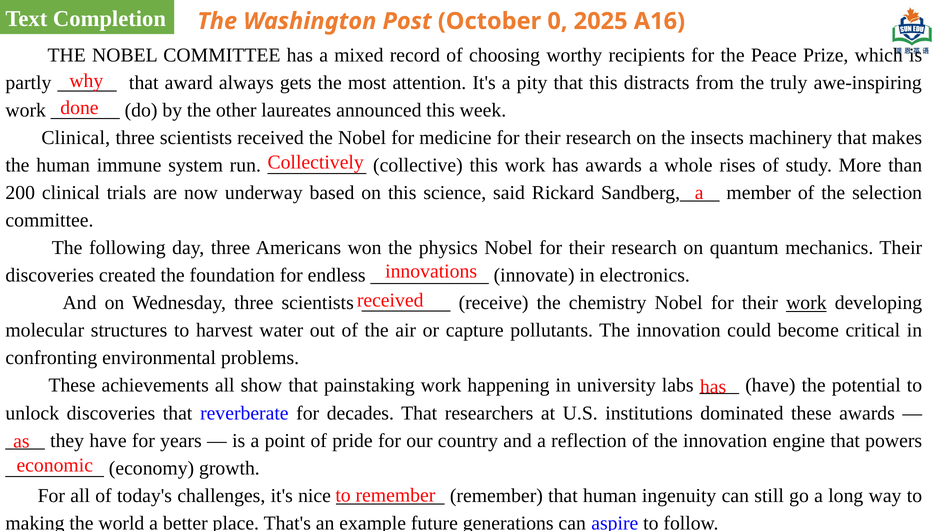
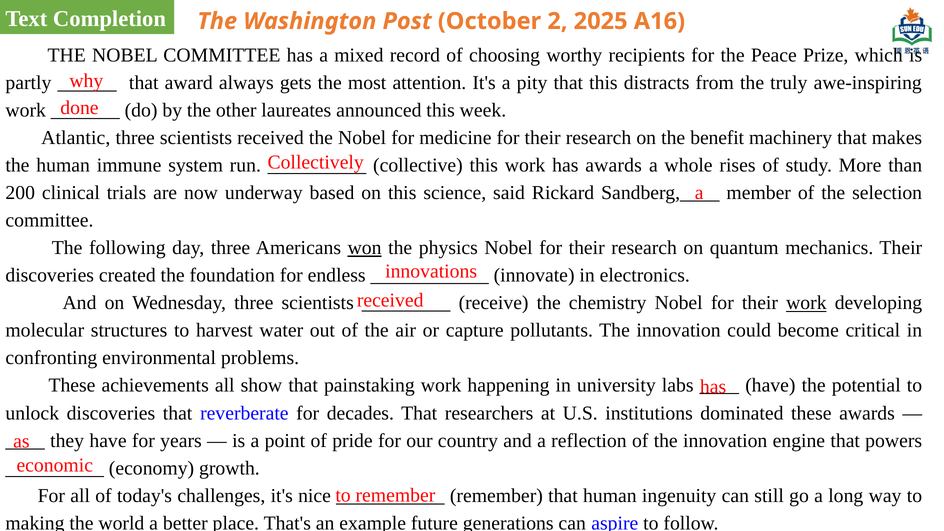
0: 0 -> 2
Clinical at (76, 138): Clinical -> Atlantic
insects: insects -> benefit
won underline: none -> present
